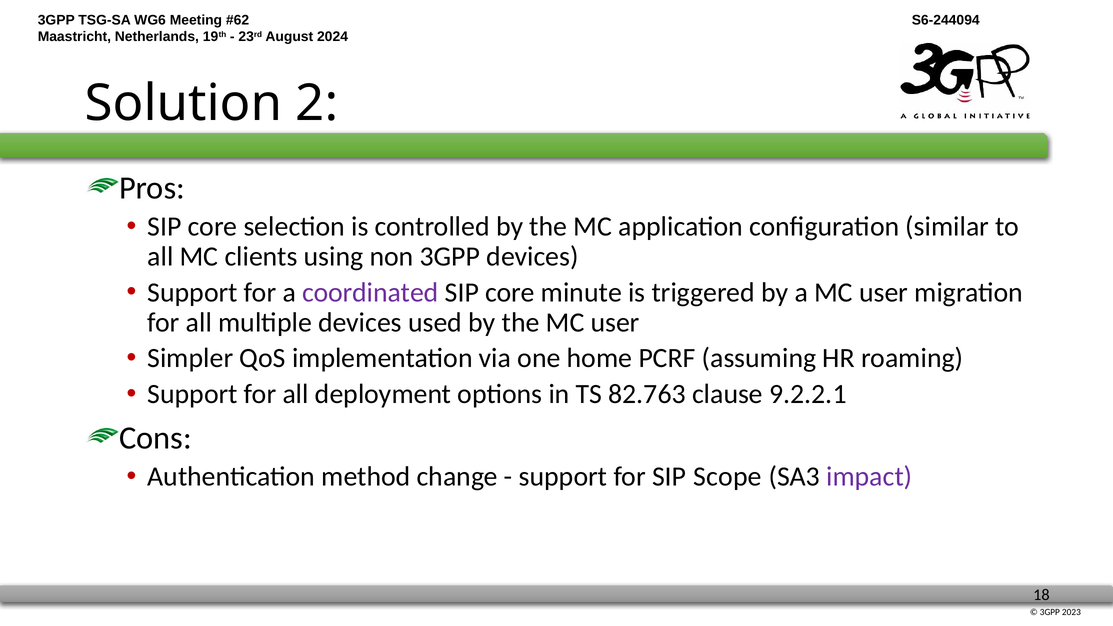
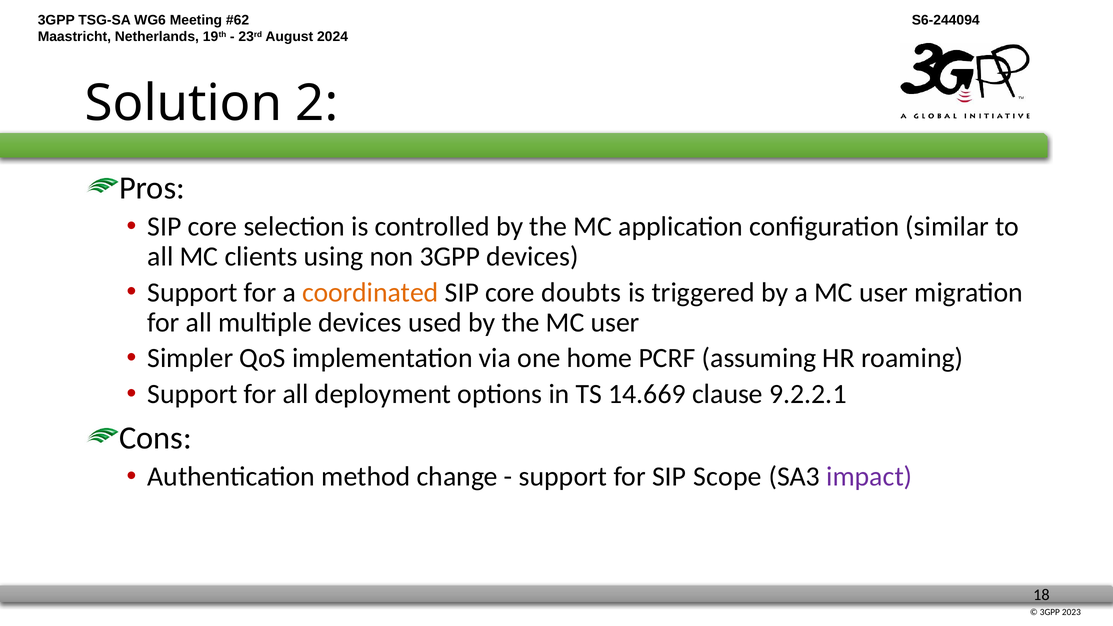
coordinated colour: purple -> orange
minute: minute -> doubts
82.763: 82.763 -> 14.669
